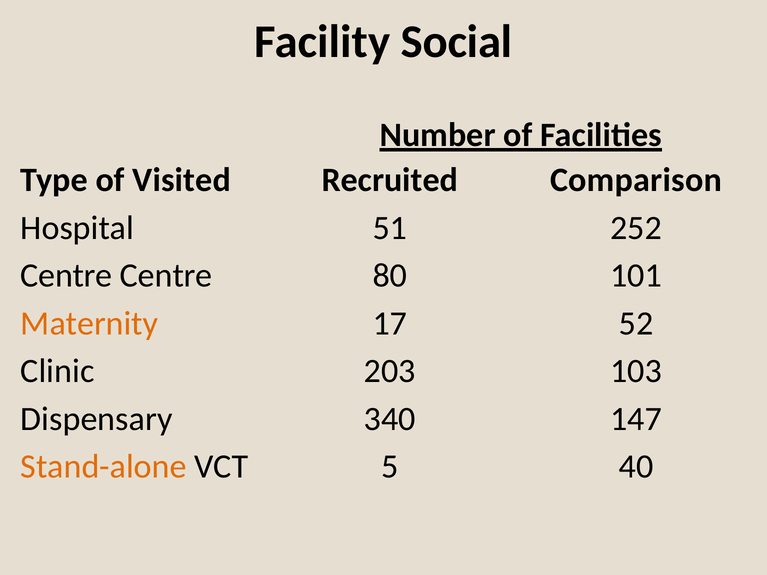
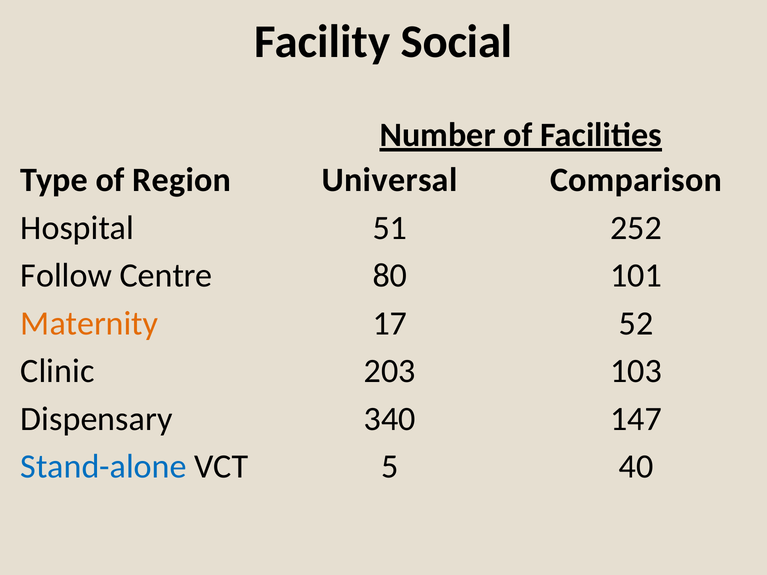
Visited: Visited -> Region
Recruited: Recruited -> Universal
Centre at (66, 276): Centre -> Follow
Stand-alone colour: orange -> blue
